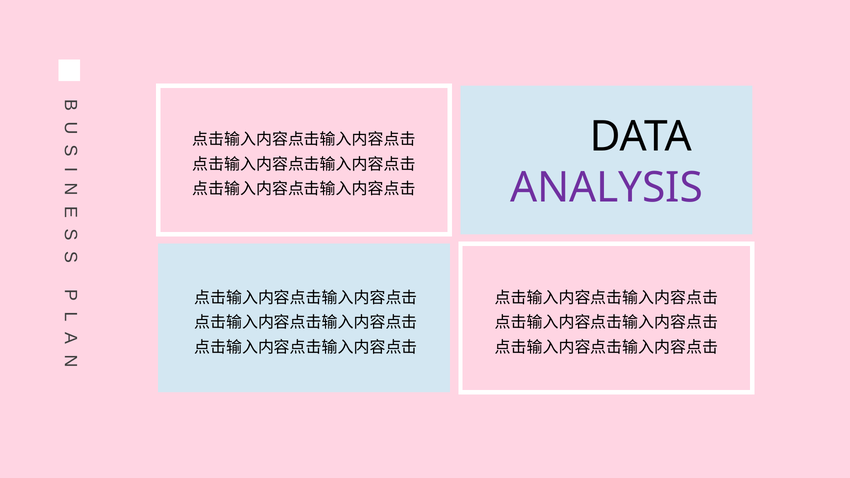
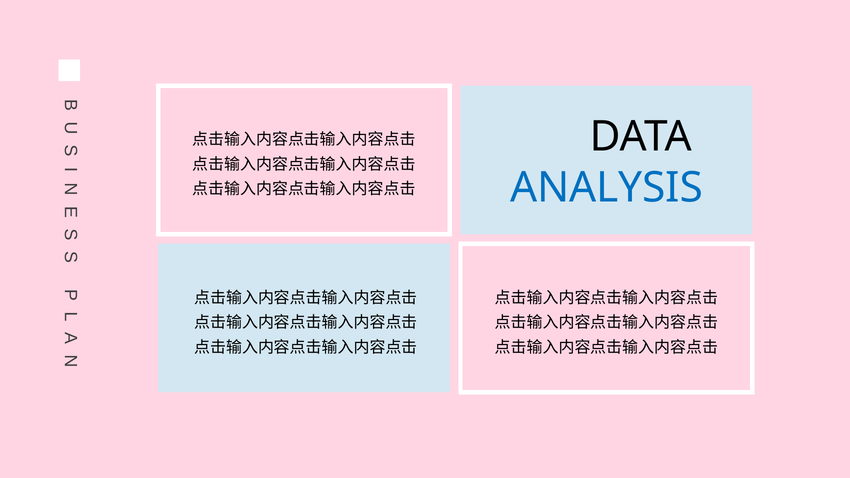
ANALYSIS colour: purple -> blue
